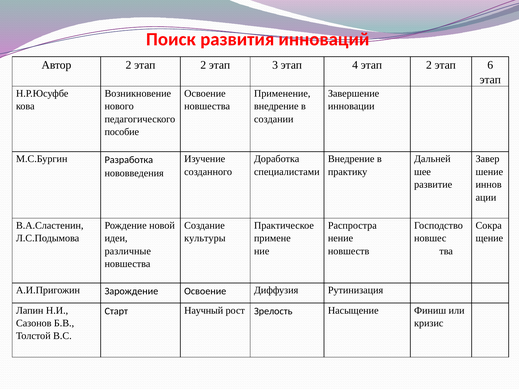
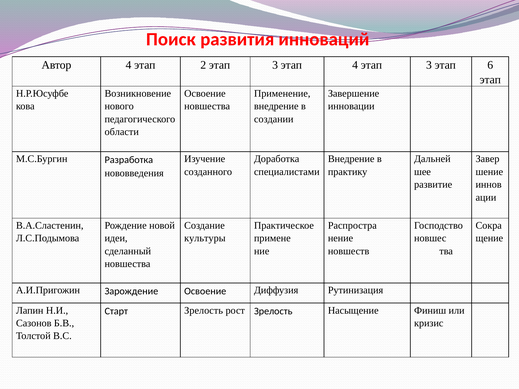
Автор 2: 2 -> 4
4 этап 2: 2 -> 3
пособие: пособие -> области
различные: различные -> сделанный
Старт Научный: Научный -> Зрелость
